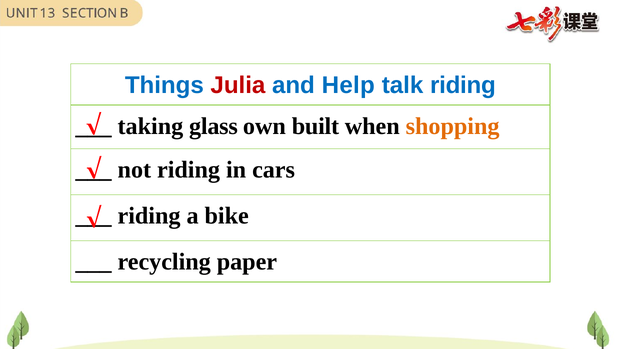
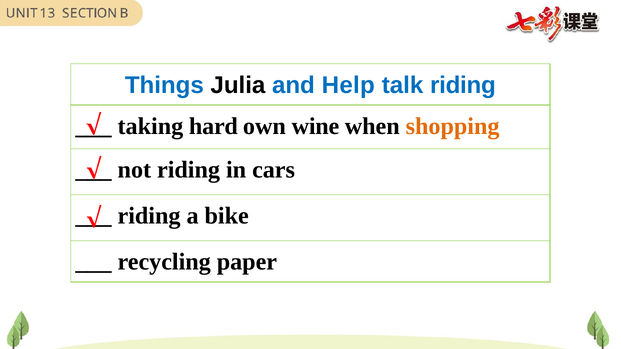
Julia colour: red -> black
glass: glass -> hard
built: built -> wine
